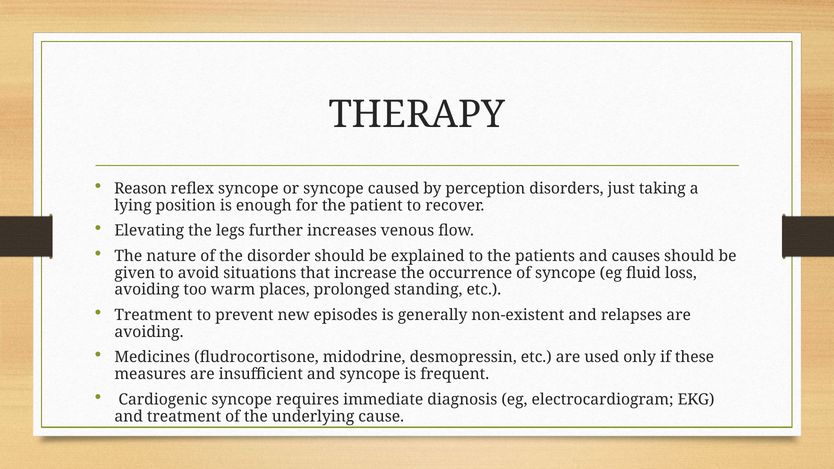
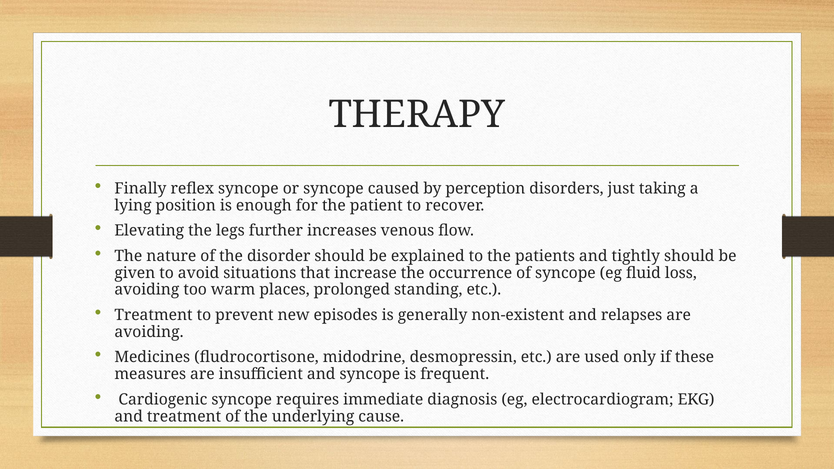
Reason: Reason -> Finally
causes: causes -> tightly
